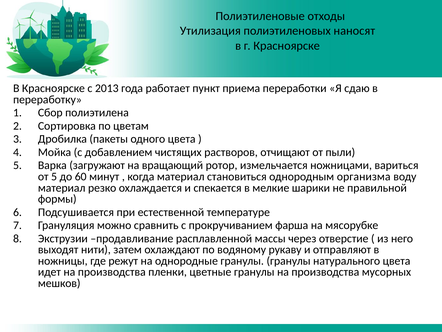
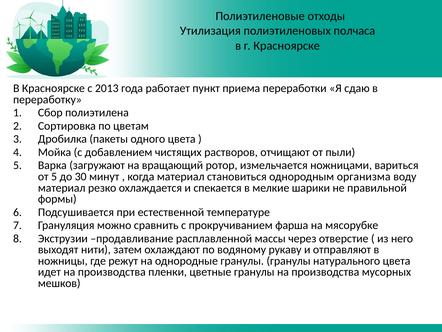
наносят: наносят -> полчаса
60: 60 -> 30
